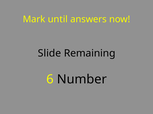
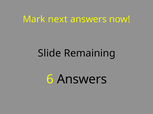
until: until -> next
6 Number: Number -> Answers
